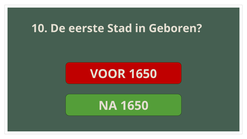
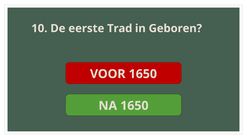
Stad: Stad -> Trad
